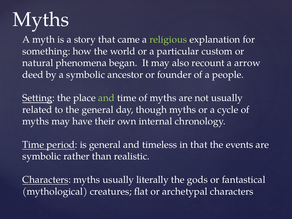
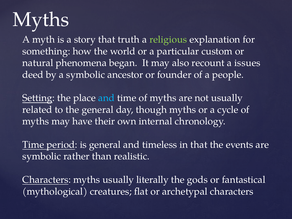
came: came -> truth
arrow: arrow -> issues
and at (106, 98) colour: light green -> light blue
